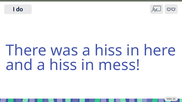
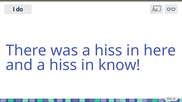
mess: mess -> know
